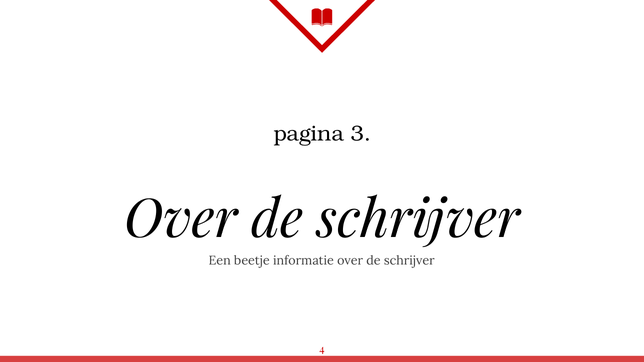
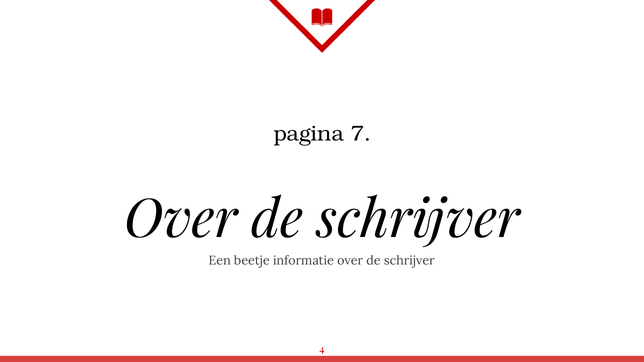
3: 3 -> 7
